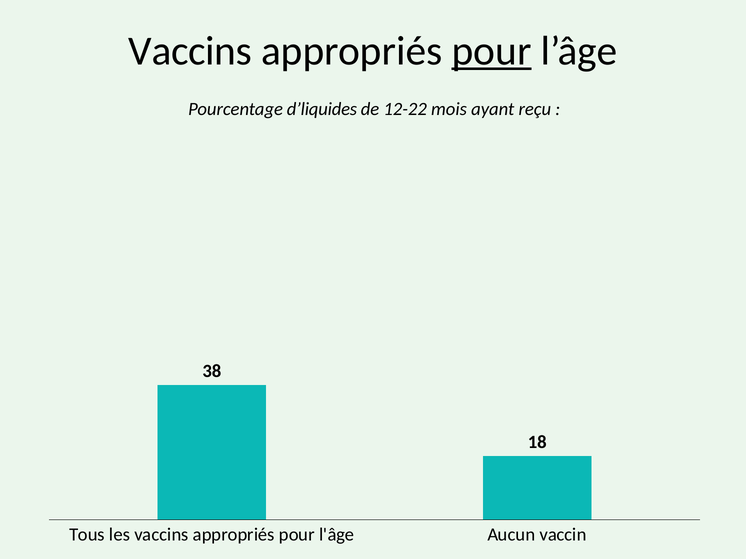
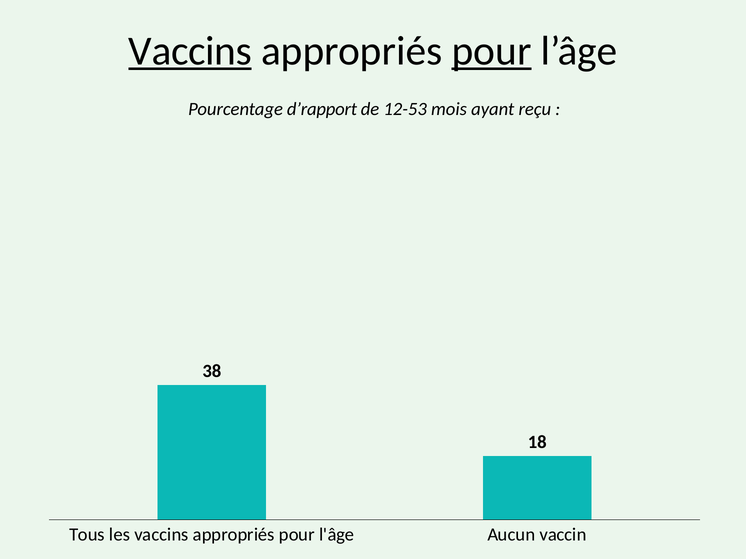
Vaccins at (190, 51) underline: none -> present
d’liquides: d’liquides -> d’rapport
12-22: 12-22 -> 12-53
